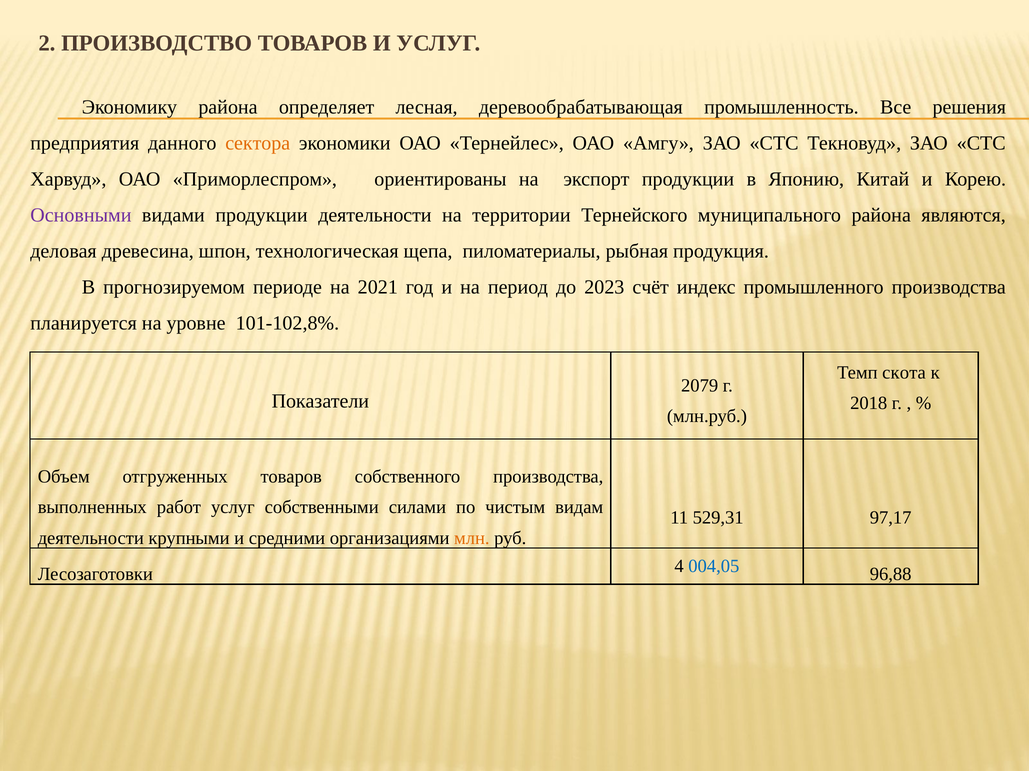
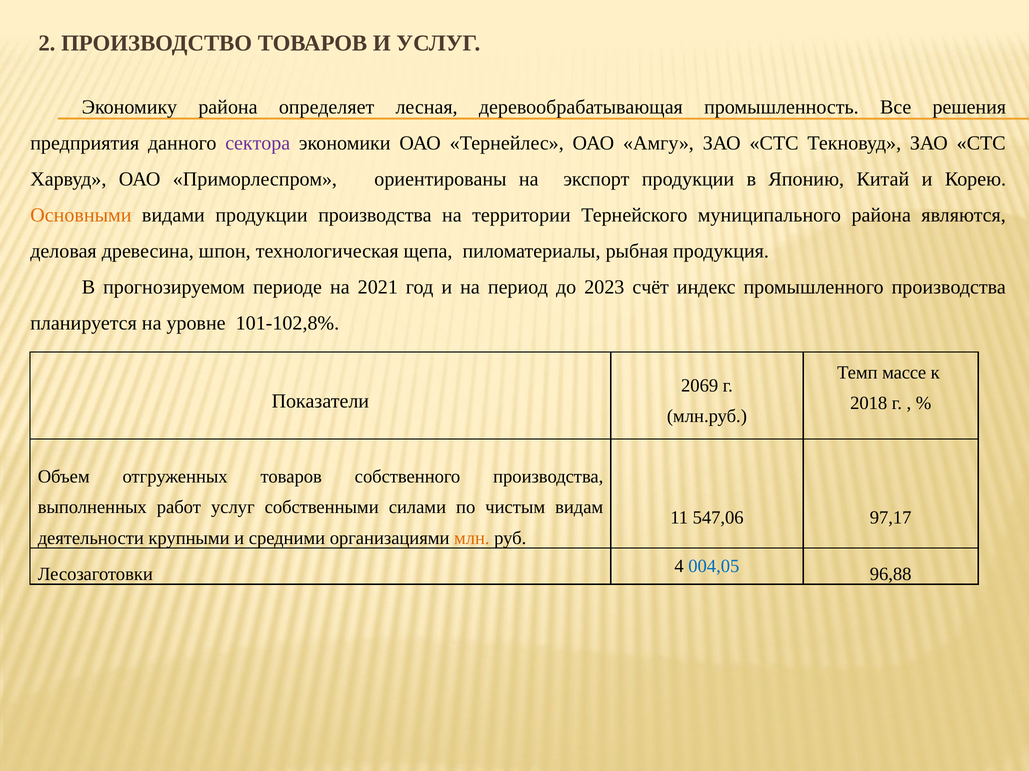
сектора colour: orange -> purple
Основными colour: purple -> orange
продукции деятельности: деятельности -> производства
скота: скота -> массе
2079: 2079 -> 2069
529,31: 529,31 -> 547,06
